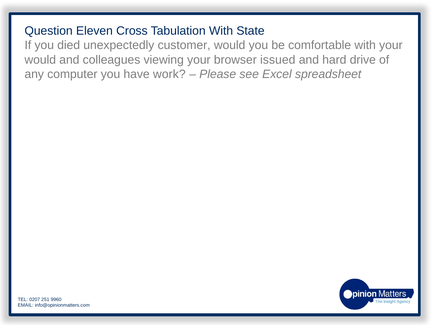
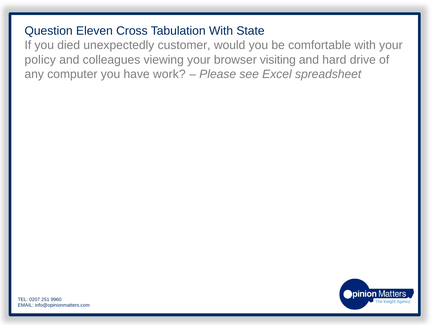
would at (40, 60): would -> policy
issued: issued -> visiting
